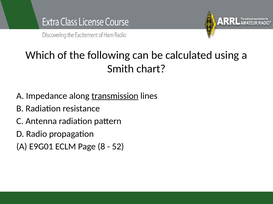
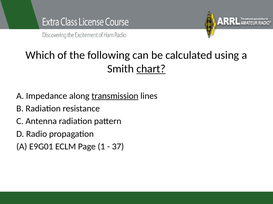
chart underline: none -> present
8: 8 -> 1
52: 52 -> 37
